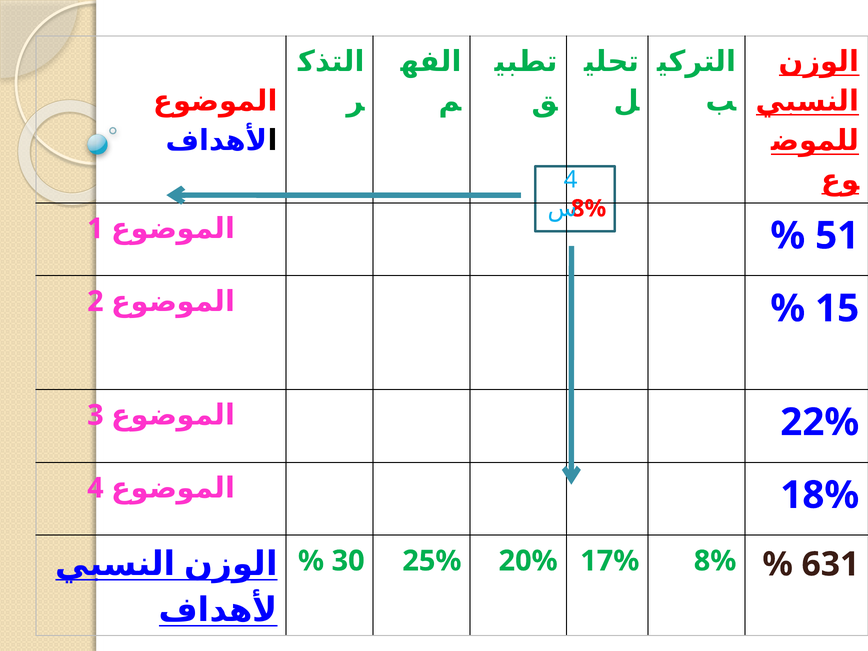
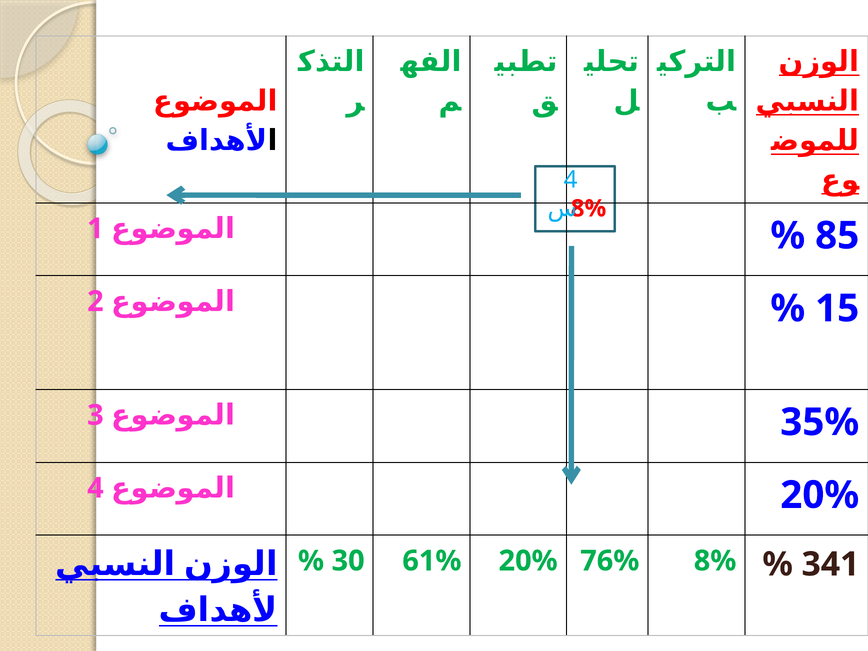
51: 51 -> 85
22%: 22% -> 35%
4 18%: 18% -> 20%
25%: 25% -> 61%
17%: 17% -> 76%
631: 631 -> 341
